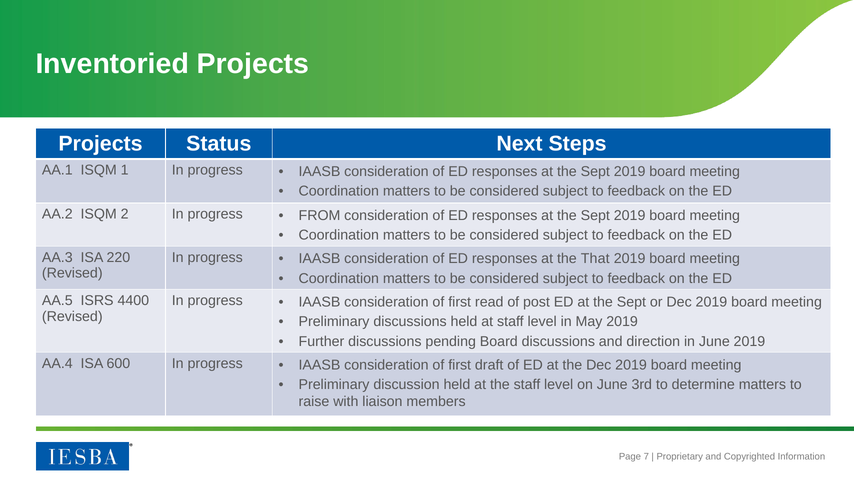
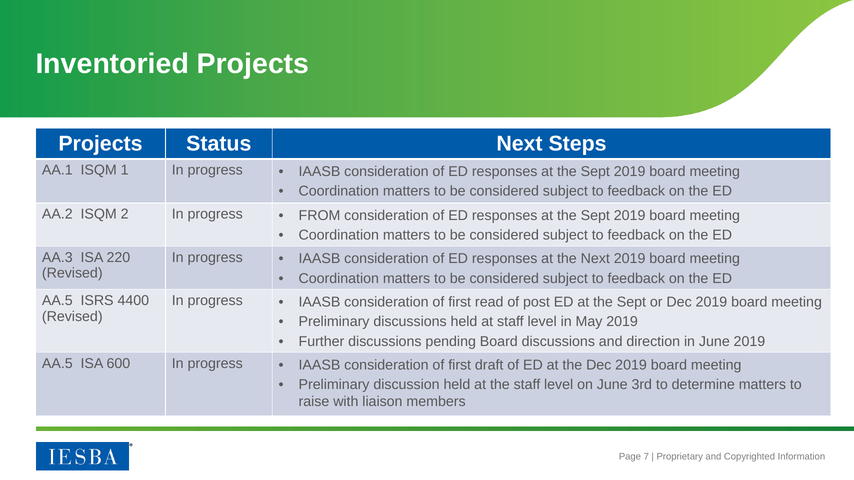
the That: That -> Next
AA.4 at (57, 364): AA.4 -> AA.5
